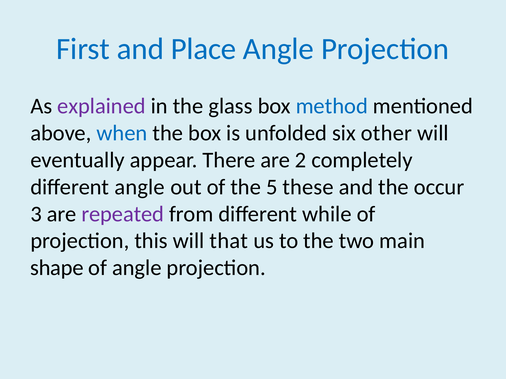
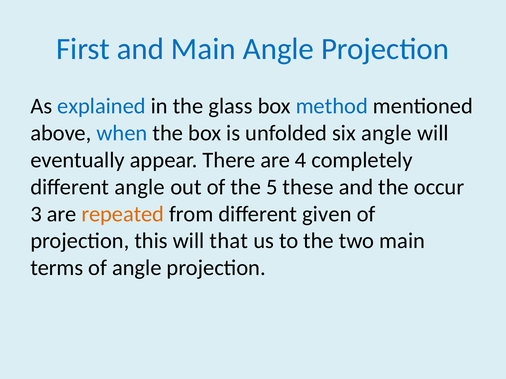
and Place: Place -> Main
explained colour: purple -> blue
six other: other -> angle
2: 2 -> 4
repeated colour: purple -> orange
while: while -> given
shape: shape -> terms
